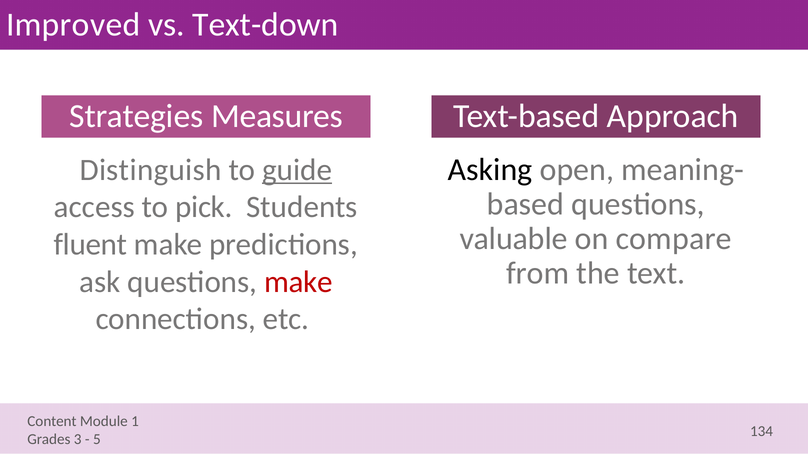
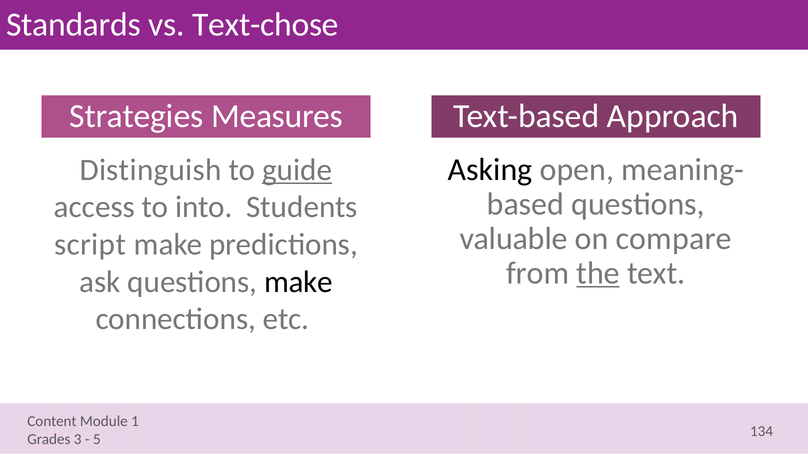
Improved: Improved -> Standards
Text-down: Text-down -> Text-chose
pick: pick -> into
fluent: fluent -> script
the underline: none -> present
make at (298, 282) colour: red -> black
